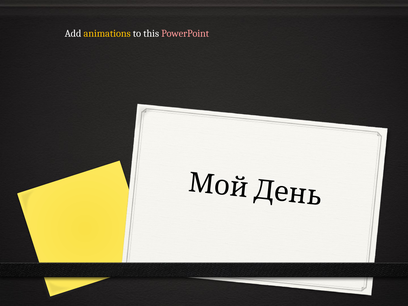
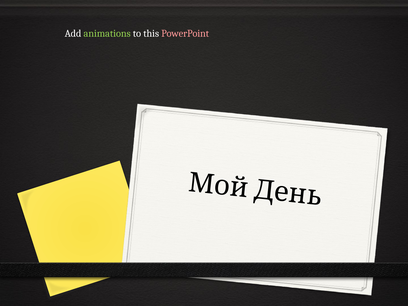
animations colour: yellow -> light green
